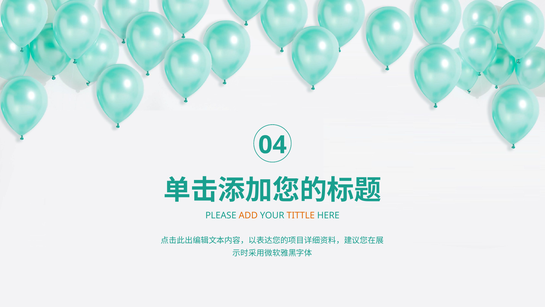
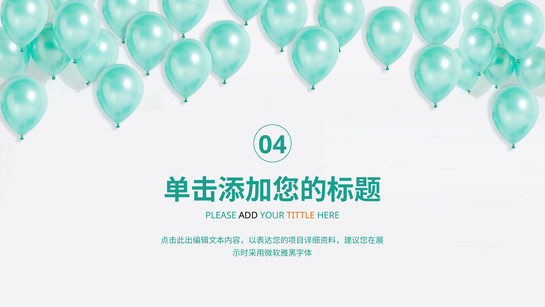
ADD colour: orange -> black
